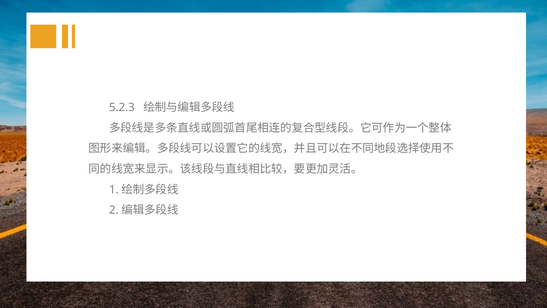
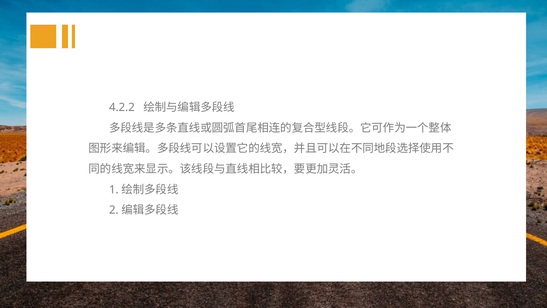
5.2.3: 5.2.3 -> 4.2.2
